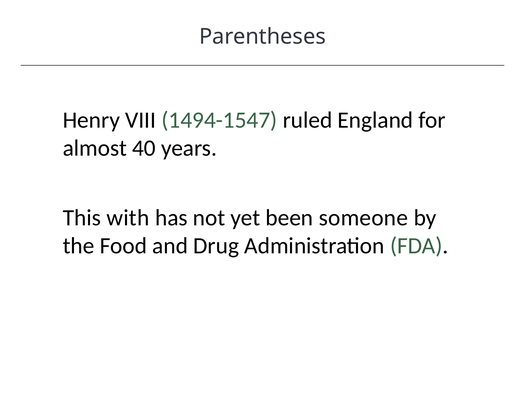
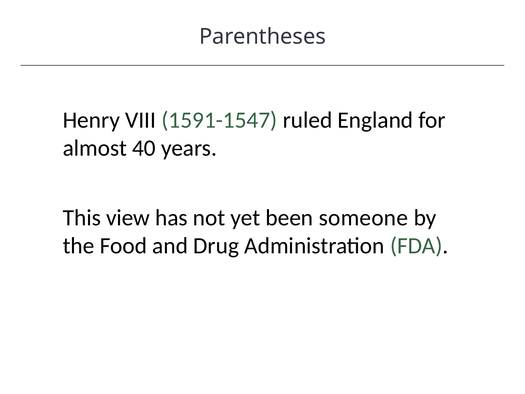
1494-1547: 1494-1547 -> 1591-1547
with: with -> view
